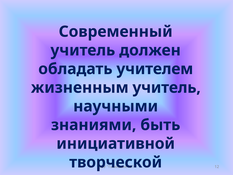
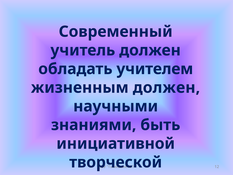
жизненным учитель: учитель -> должен
